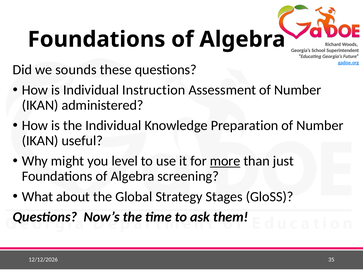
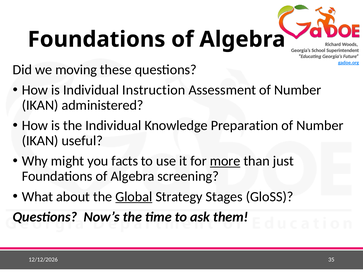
sounds: sounds -> moving
level: level -> facts
Global underline: none -> present
